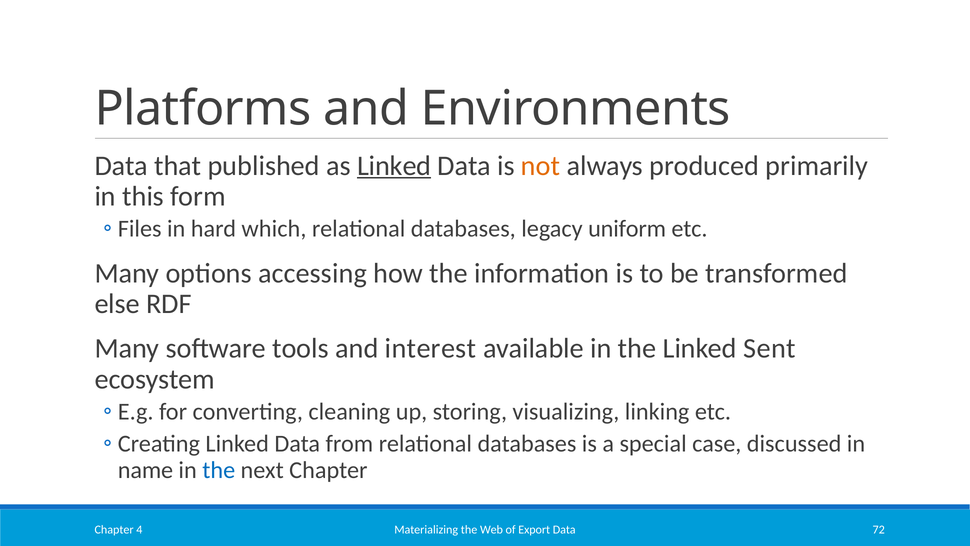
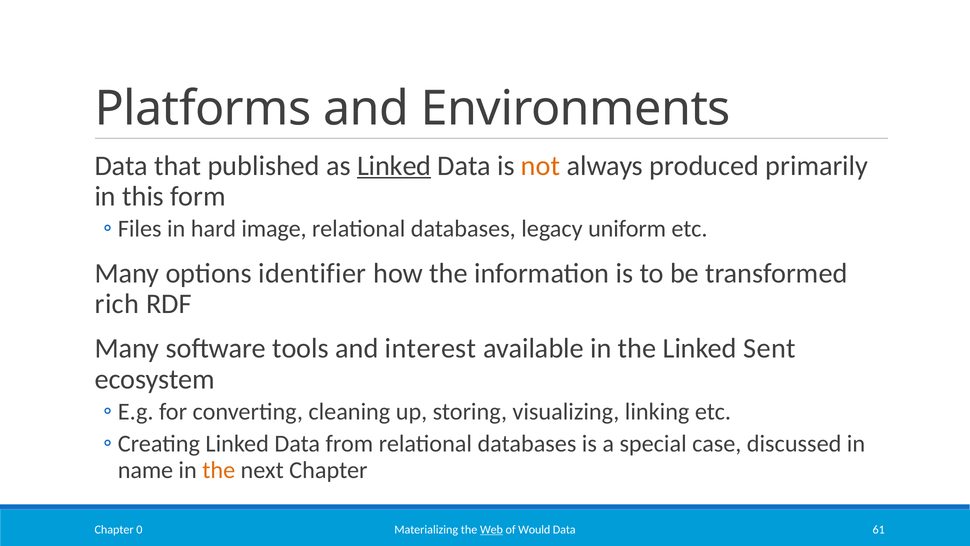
which: which -> image
accessing: accessing -> identifier
else: else -> rich
the at (219, 470) colour: blue -> orange
Web underline: none -> present
Export: Export -> Would
72: 72 -> 61
4: 4 -> 0
